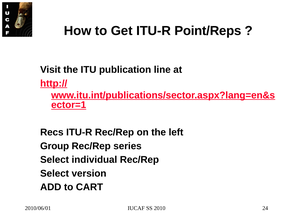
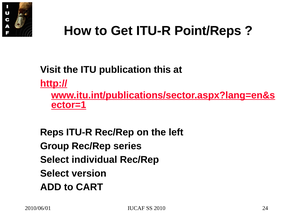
line: line -> this
Recs: Recs -> Reps
